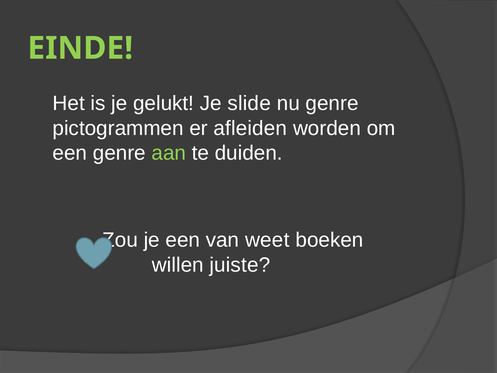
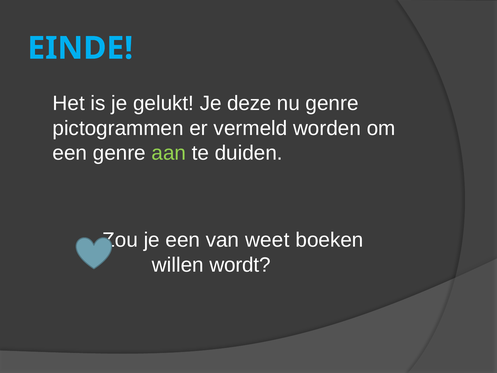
EINDE colour: light green -> light blue
slide: slide -> deze
afleiden: afleiden -> vermeld
juiste: juiste -> wordt
